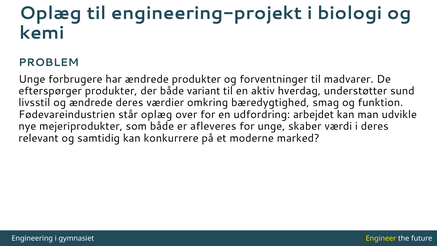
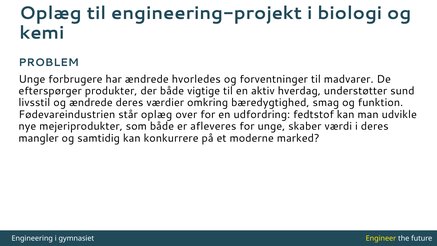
ændrede produkter: produkter -> hvorledes
variant: variant -> vigtige
arbejdet: arbejdet -> fedtstof
relevant: relevant -> mangler
